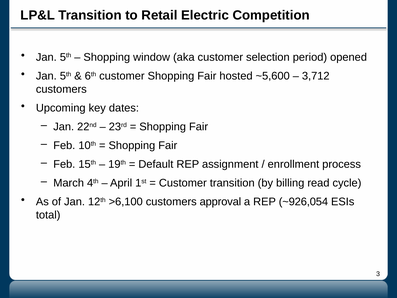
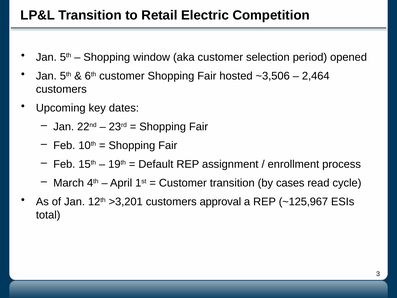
~5,600: ~5,600 -> ~3,506
3,712: 3,712 -> 2,464
billing: billing -> cases
>6,100: >6,100 -> >3,201
~926,054: ~926,054 -> ~125,967
